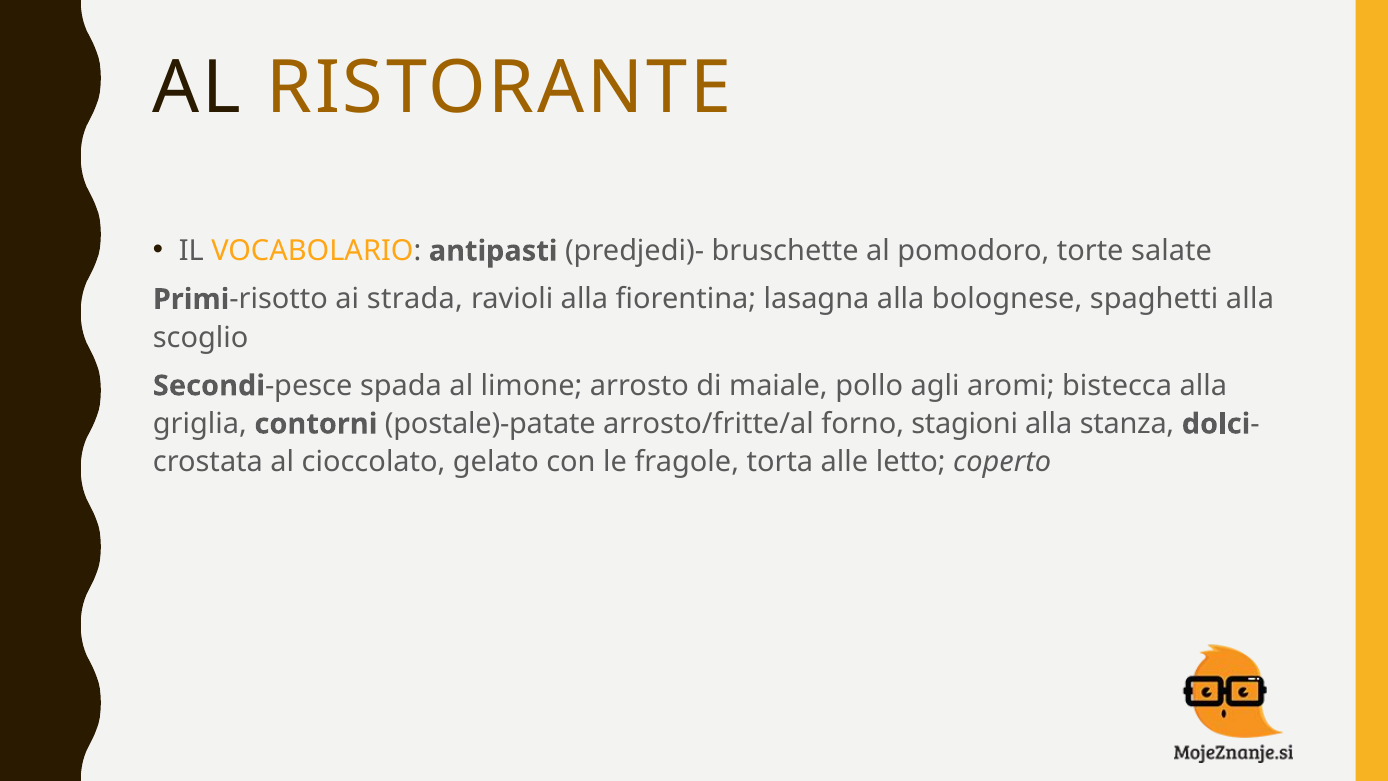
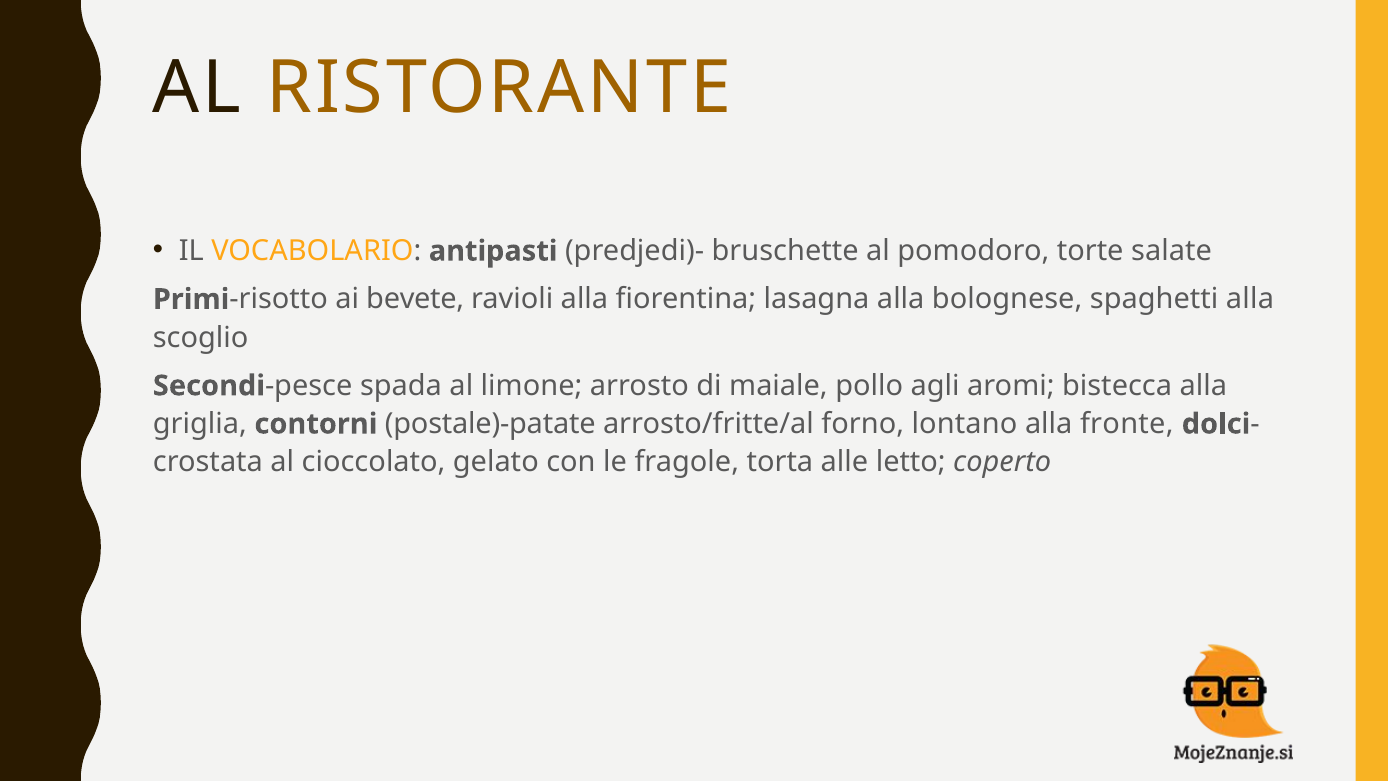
strada: strada -> bevete
stagioni: stagioni -> lontano
stanza: stanza -> fronte
